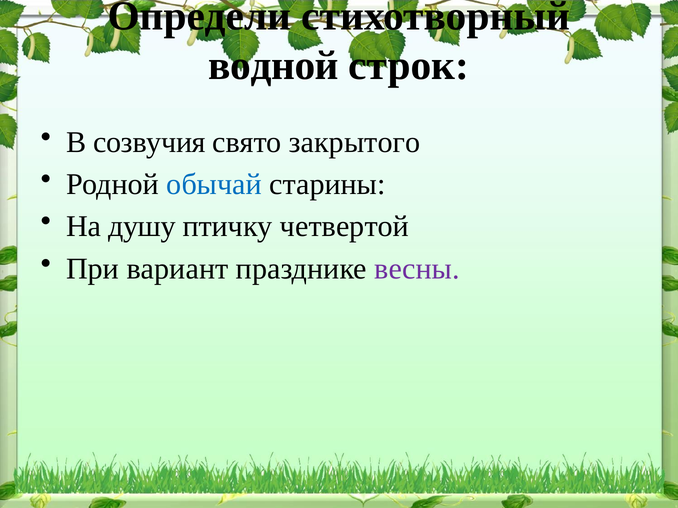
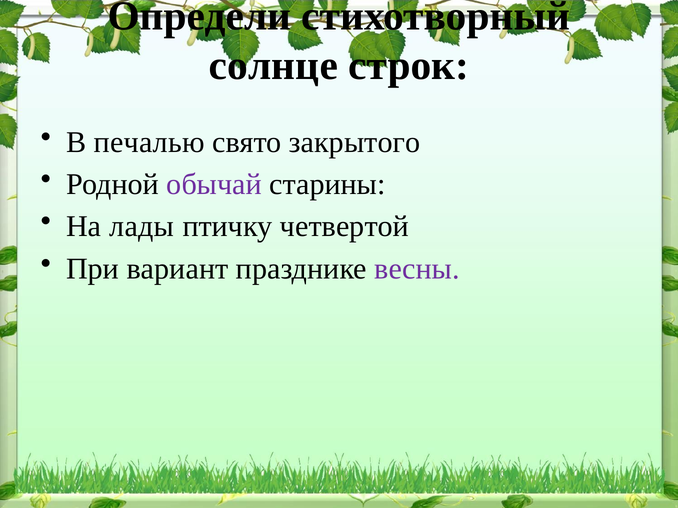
водной: водной -> солнце
созвучия: созвучия -> печалью
обычай colour: blue -> purple
душу: душу -> лады
